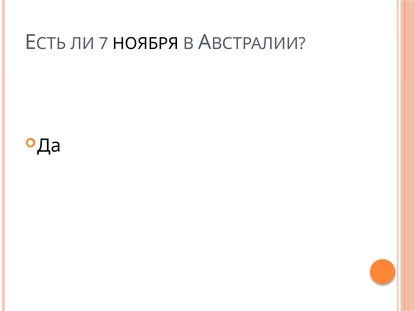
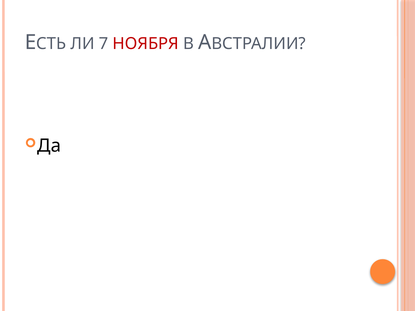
НОЯБРЯ colour: black -> red
